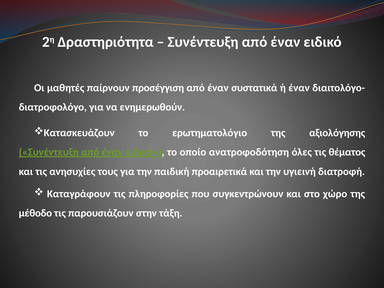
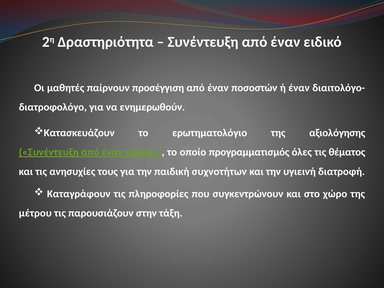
συστατικά: συστατικά -> ποσοστών
ανατροφοδότηση: ανατροφοδότηση -> προγραμματισμός
προαιρετικά: προαιρετικά -> συχνοτήτων
μέθοδο: μέθοδο -> μέτρου
